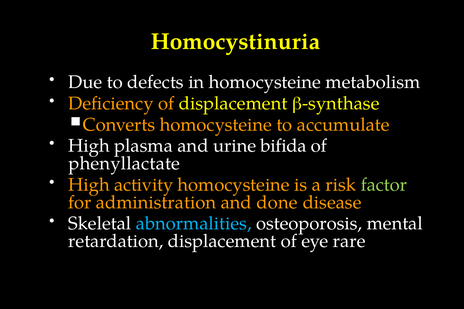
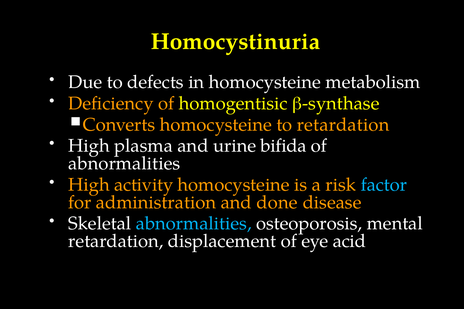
of displacement: displacement -> homogentisic
to accumulate: accumulate -> retardation
phenyllactate at (124, 164): phenyllactate -> abnormalities
factor colour: light green -> light blue
rare: rare -> acid
